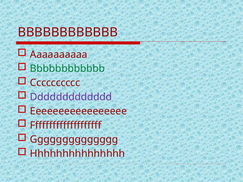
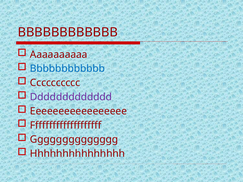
Bbbbbbbbbbbb at (67, 69) colour: green -> blue
